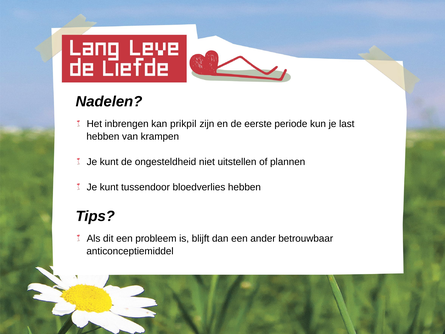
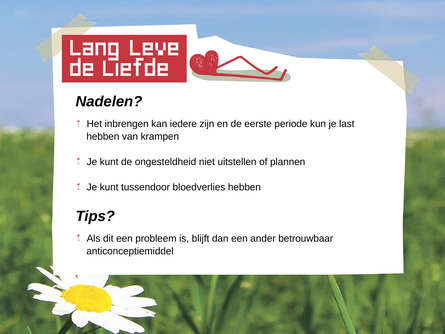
prikpil: prikpil -> iedere
